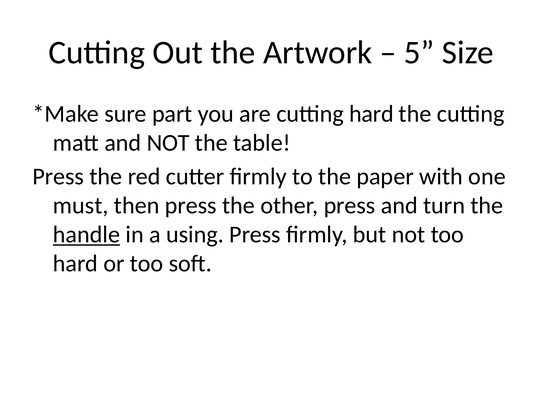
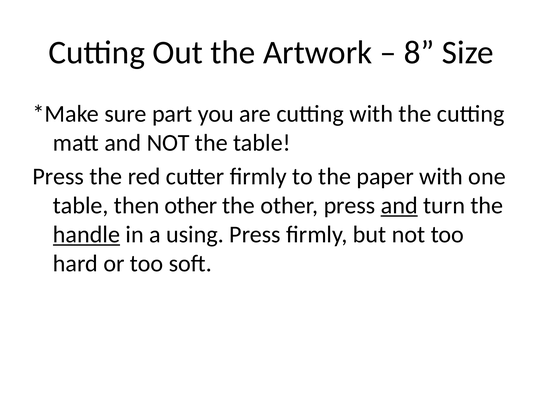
5: 5 -> 8
cutting hard: hard -> with
must at (81, 206): must -> table
then press: press -> other
and at (399, 206) underline: none -> present
